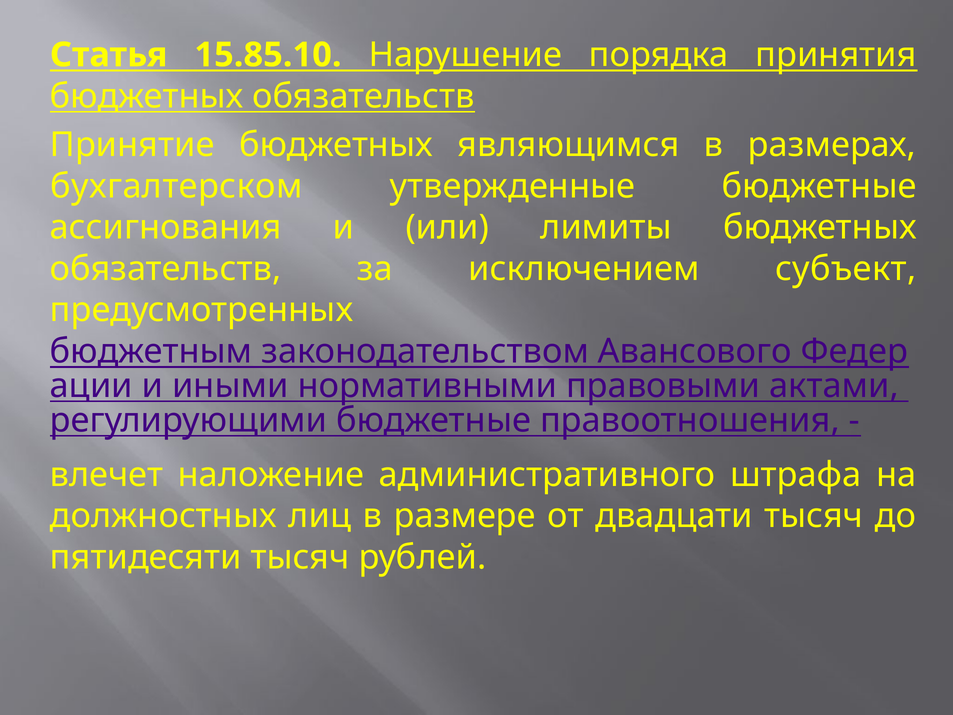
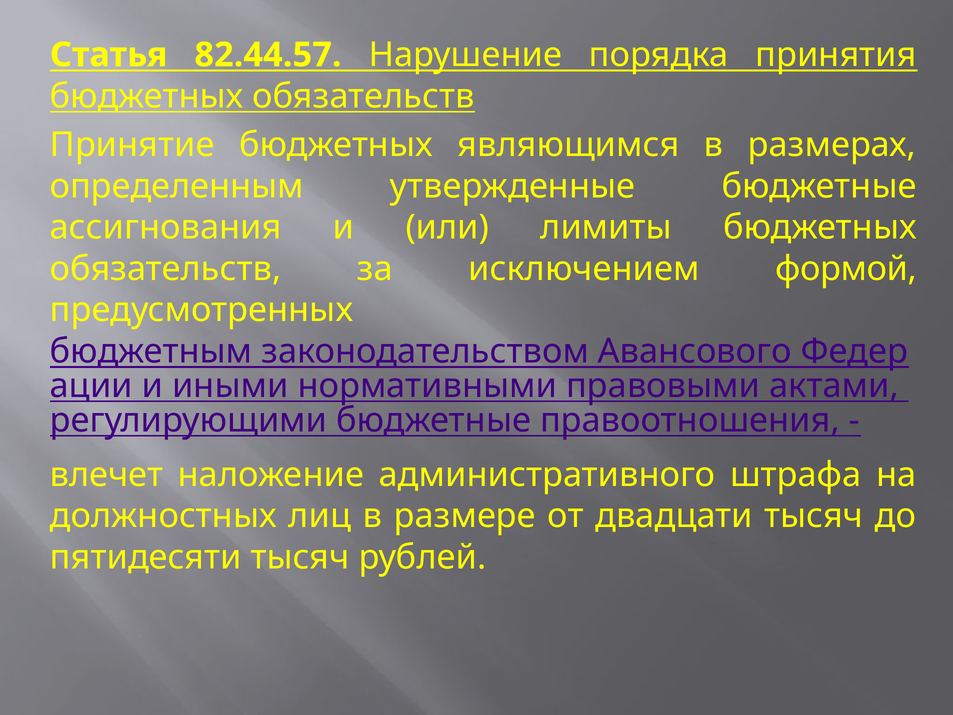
15.85.10: 15.85.10 -> 82.44.57
бухгалтерском: бухгалтерском -> определенным
субъект: субъект -> формой
